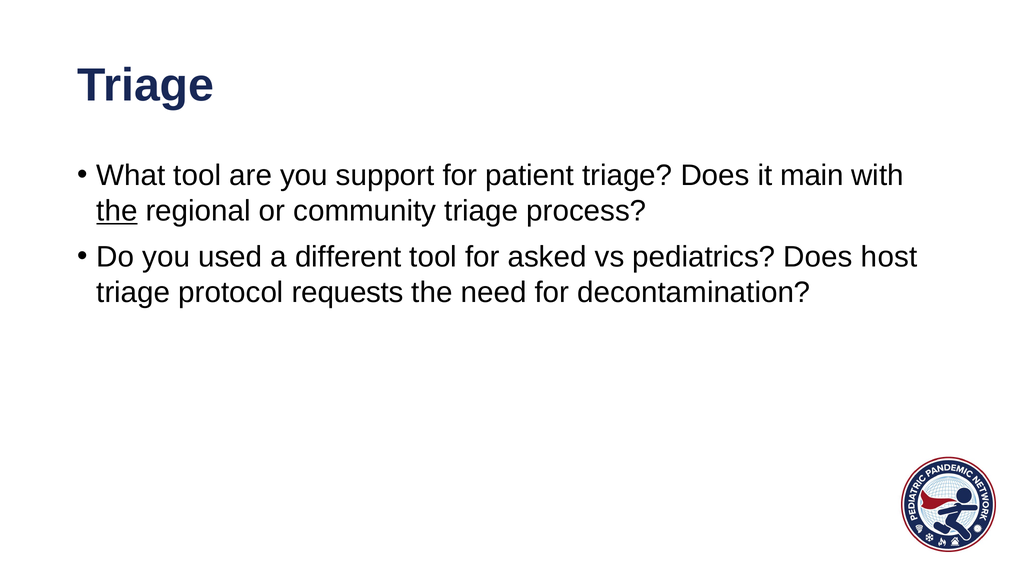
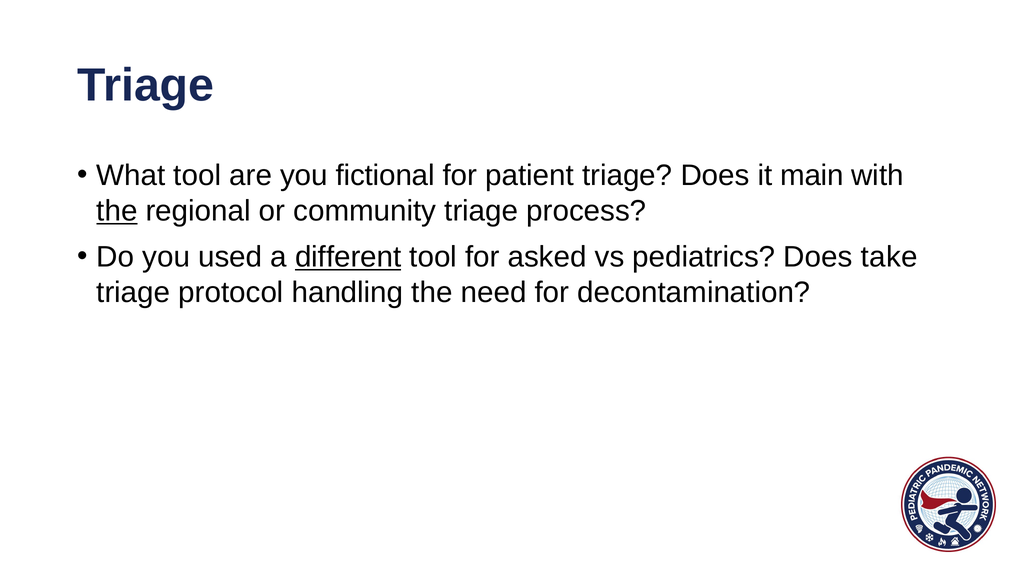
support: support -> fictional
different underline: none -> present
host: host -> take
requests: requests -> handling
